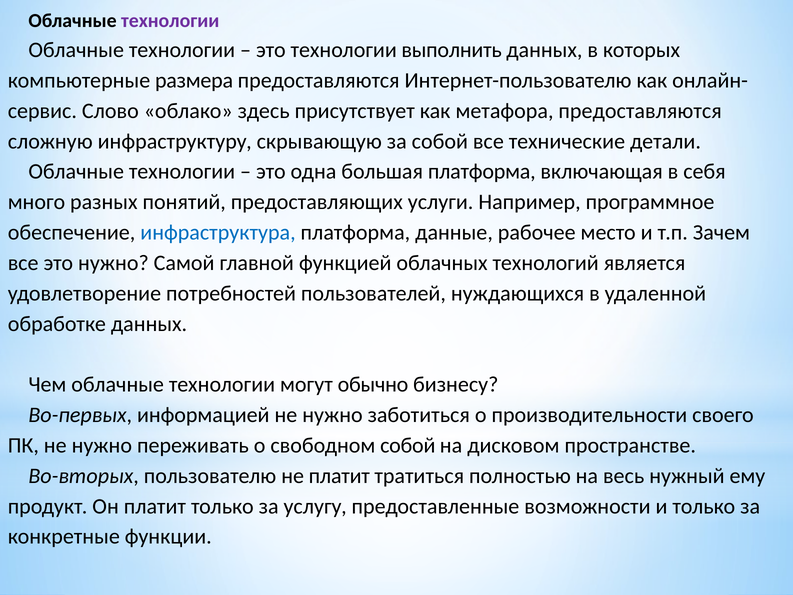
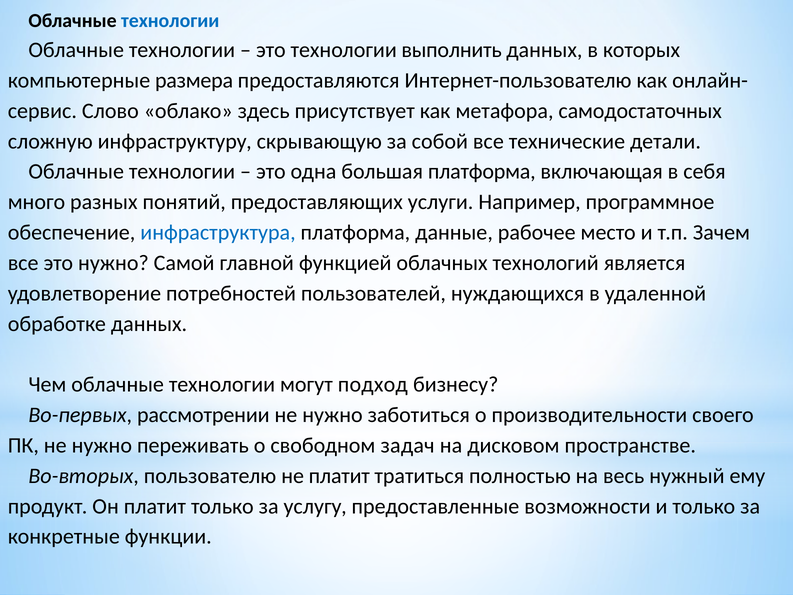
технологии at (170, 21) colour: purple -> blue
метафора предоставляются: предоставляются -> самодостаточных
обычно: обычно -> подход
информацией: информацией -> рассмотрении
свободном собой: собой -> задач
